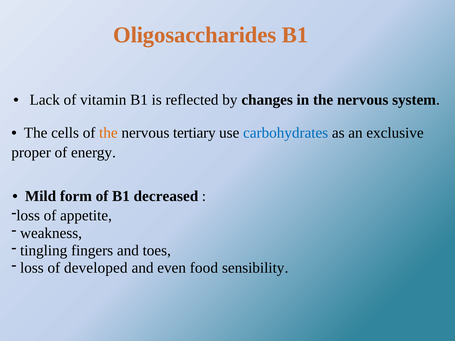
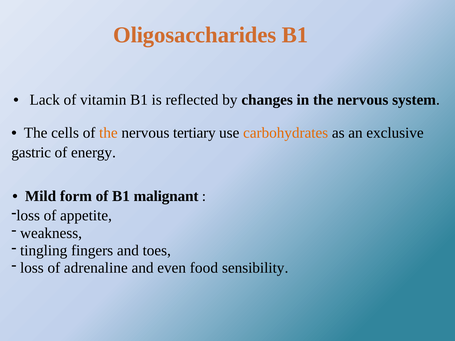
carbohydrates colour: blue -> orange
proper: proper -> gastric
decreased: decreased -> malignant
developed: developed -> adrenaline
